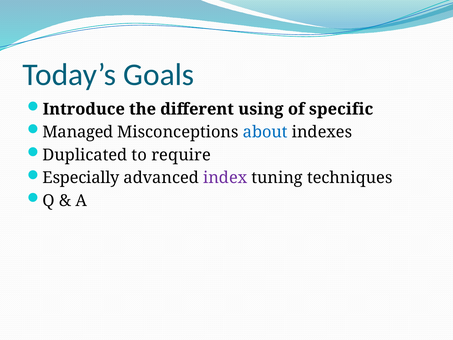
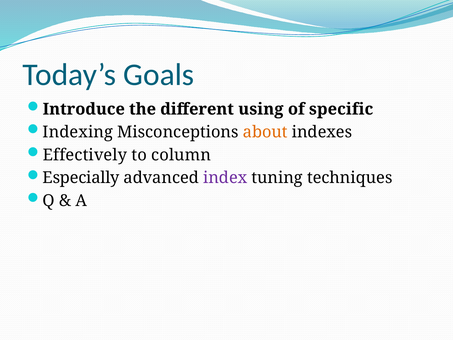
Managed: Managed -> Indexing
about colour: blue -> orange
Duplicated: Duplicated -> Effectively
require: require -> column
